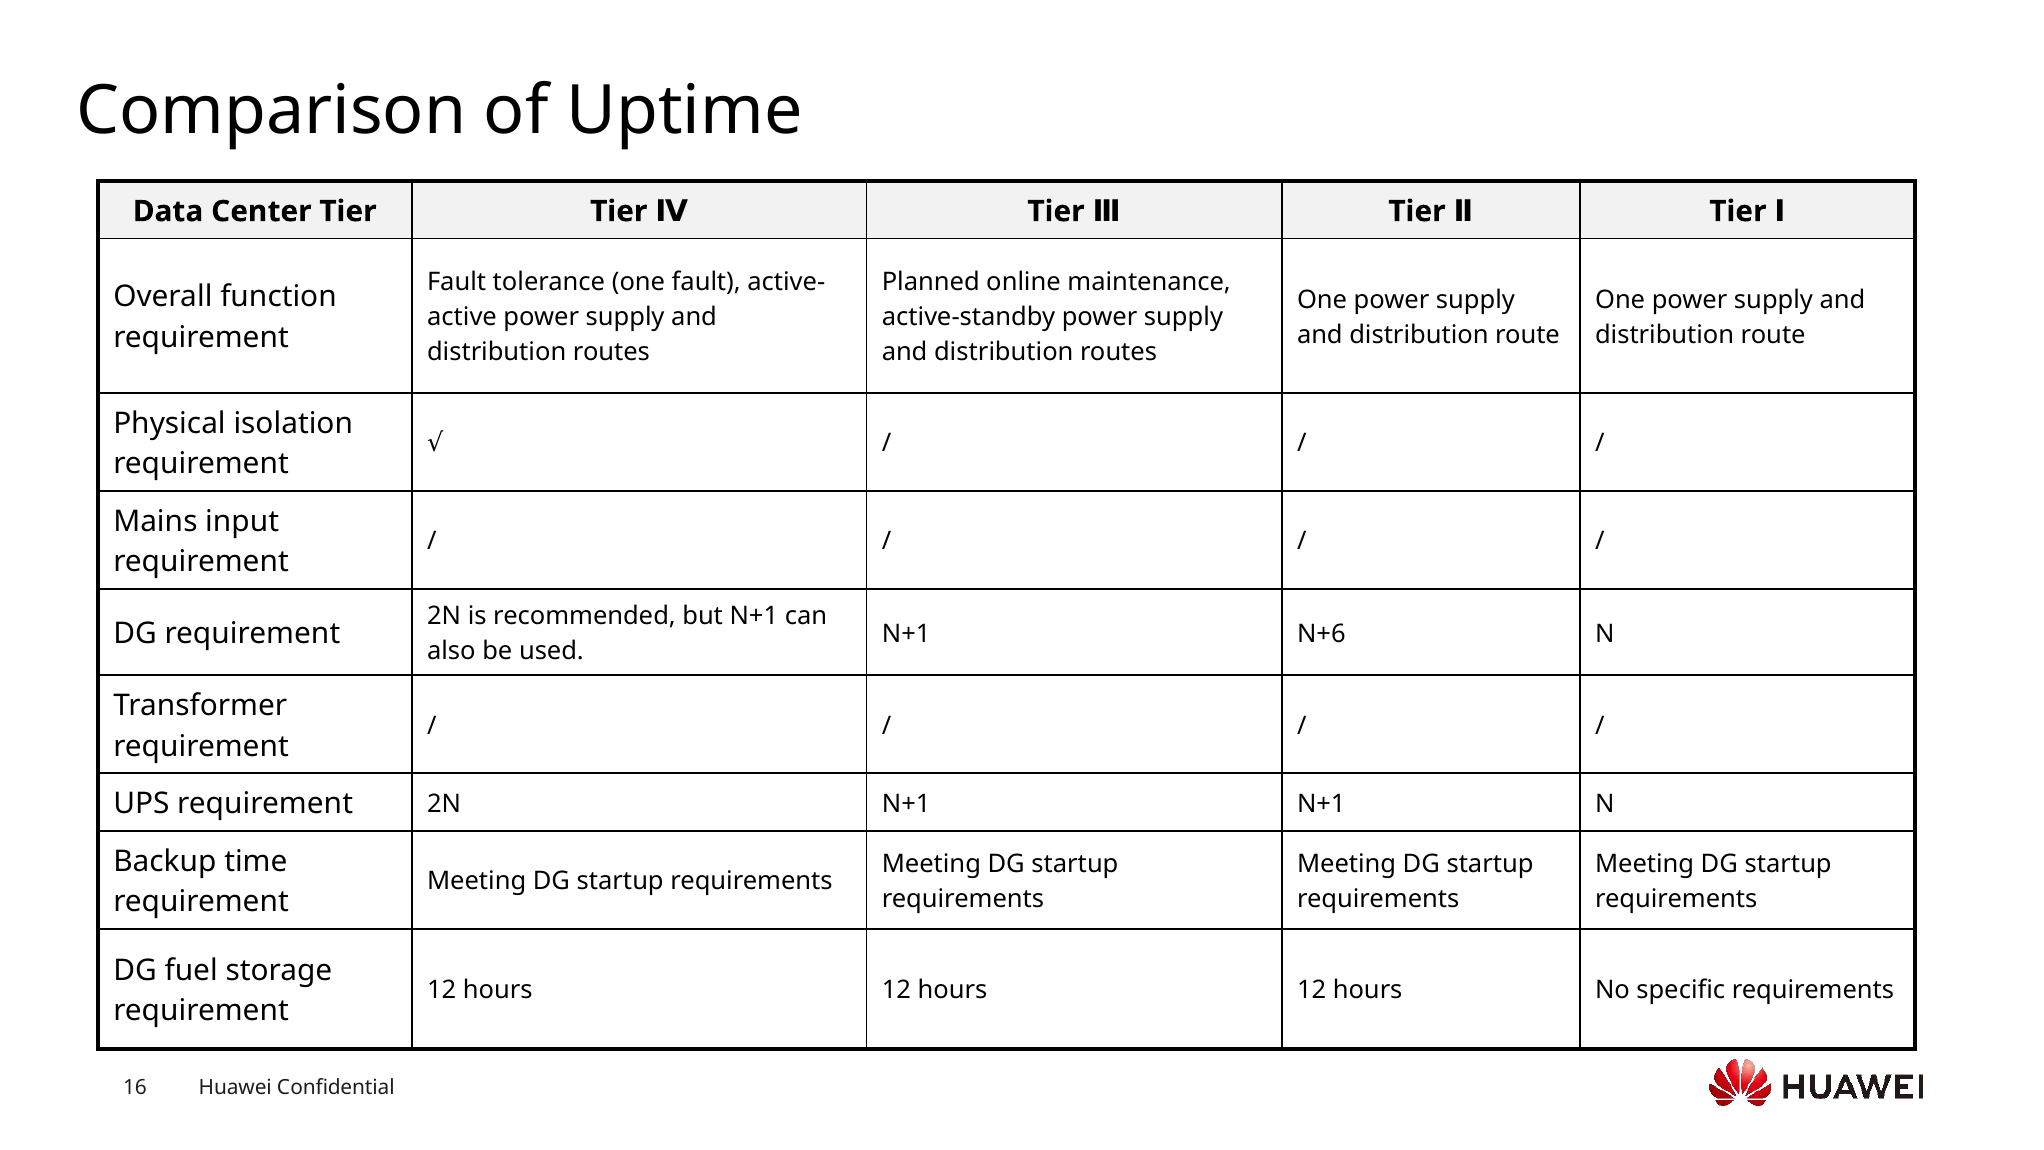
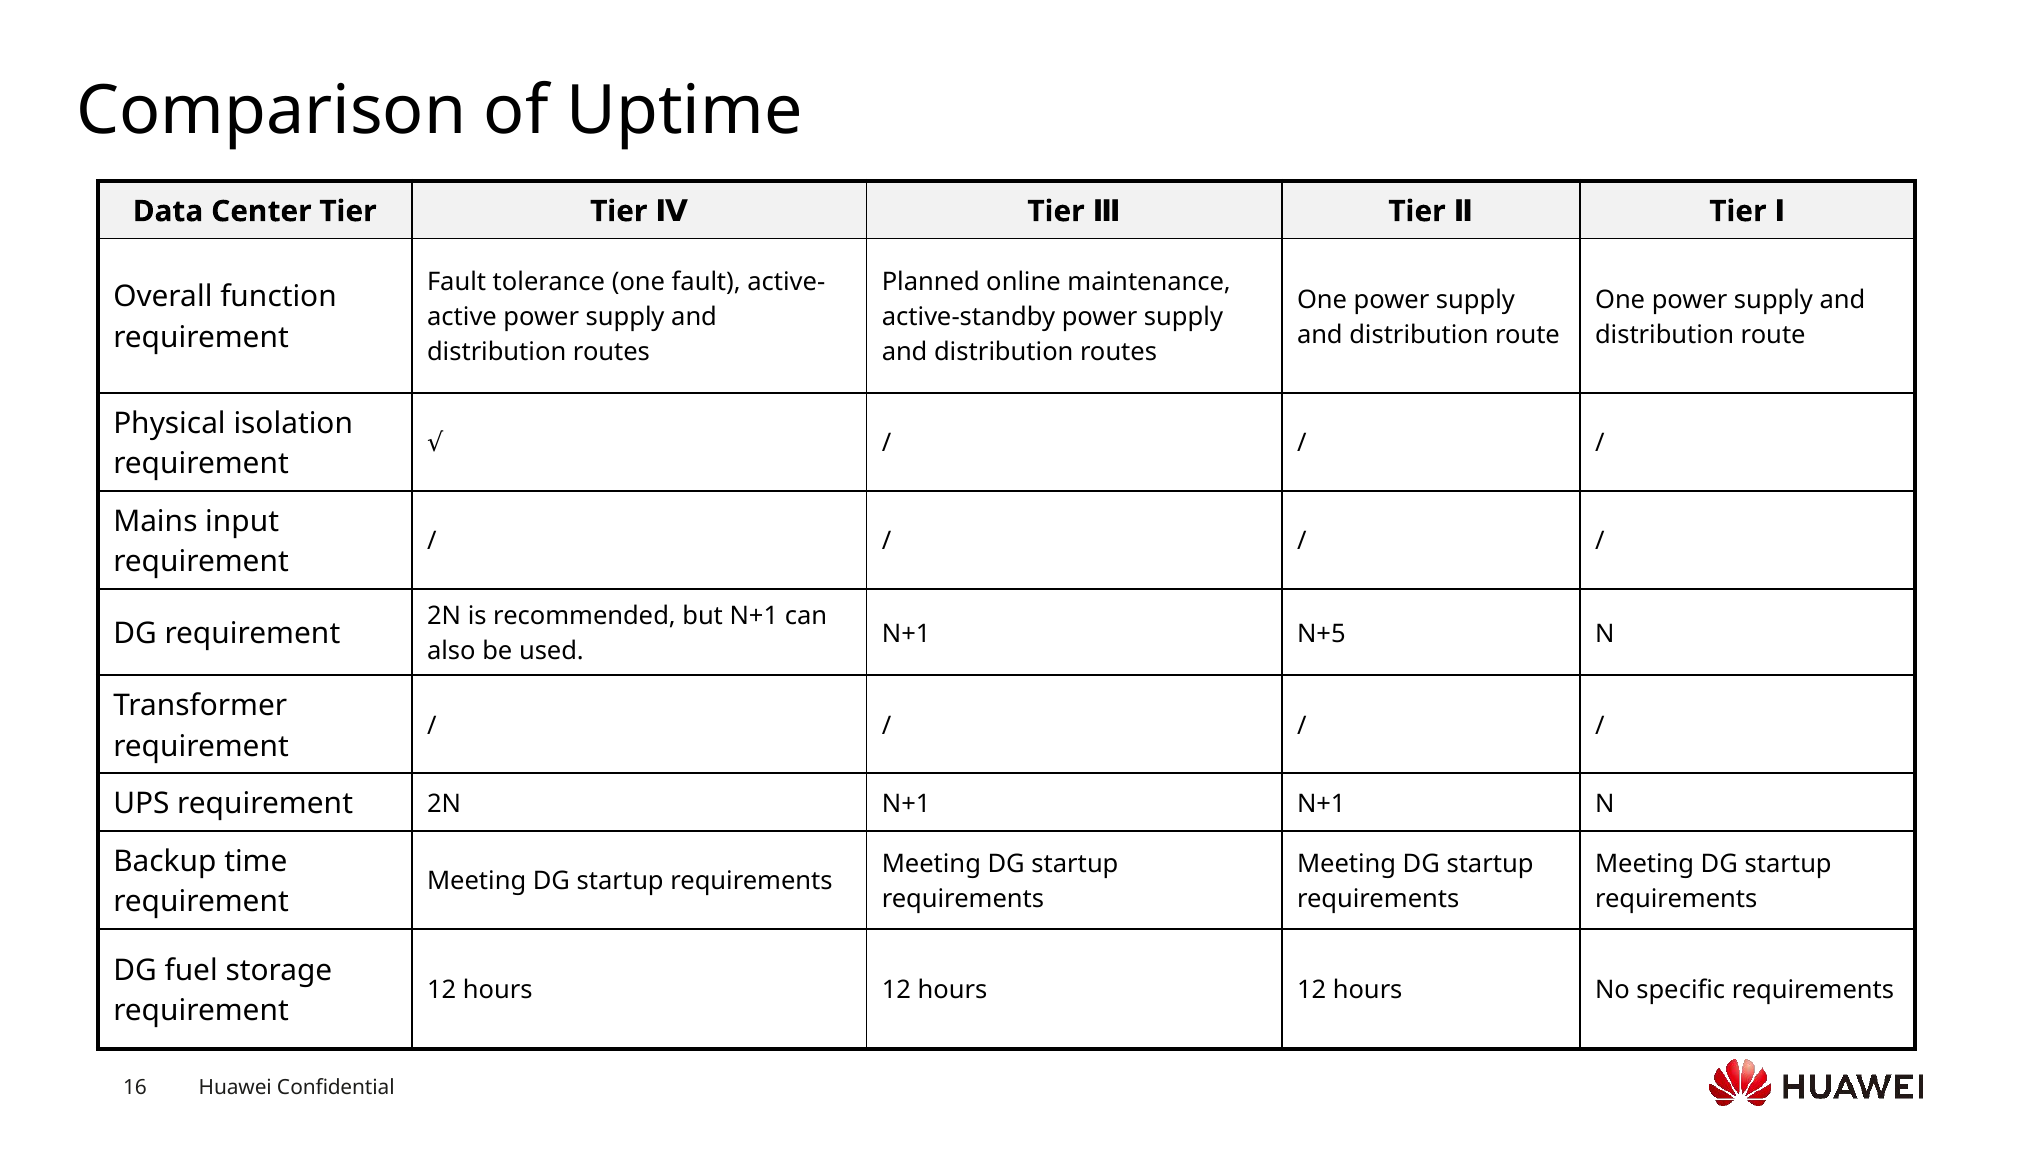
N+6: N+6 -> N+5
